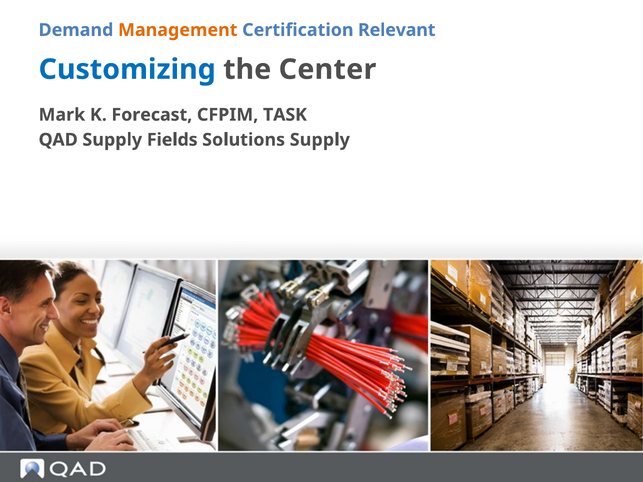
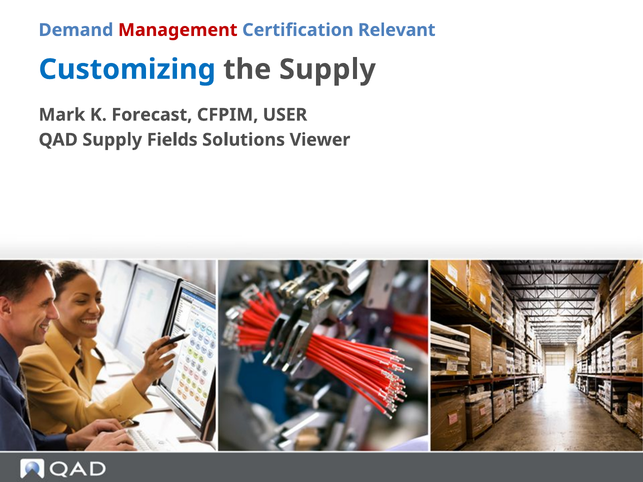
Management colour: orange -> red
the Center: Center -> Supply
TASK: TASK -> USER
Solutions Supply: Supply -> Viewer
